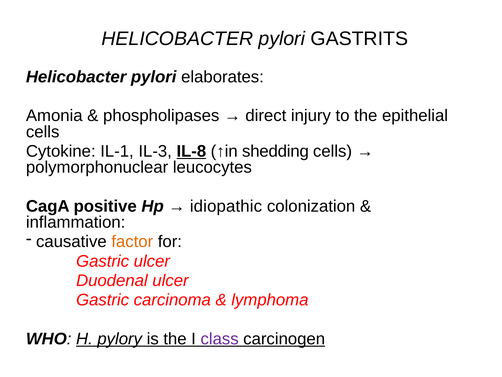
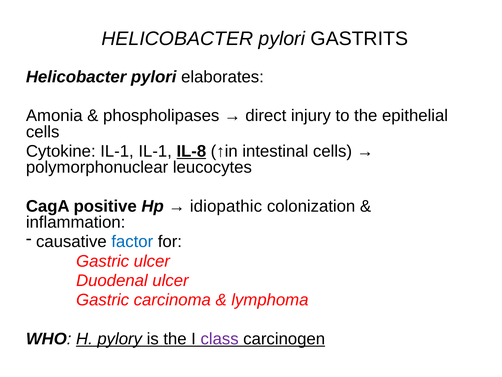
IL-1 IL-3: IL-3 -> IL-1
shedding: shedding -> intestinal
factor colour: orange -> blue
